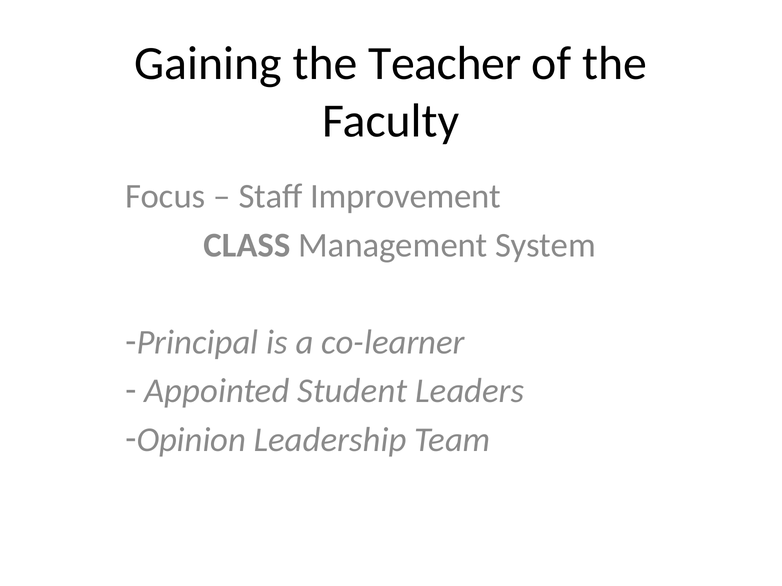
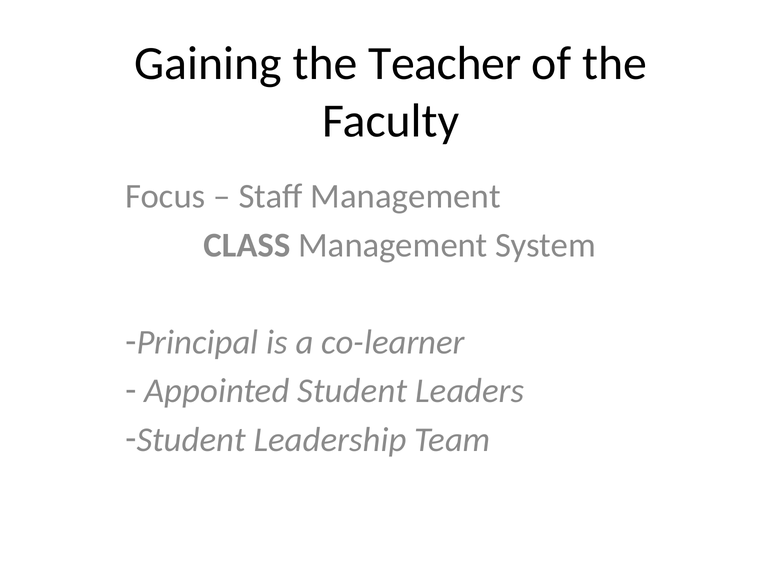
Staff Improvement: Improvement -> Management
Opinion at (191, 440): Opinion -> Student
